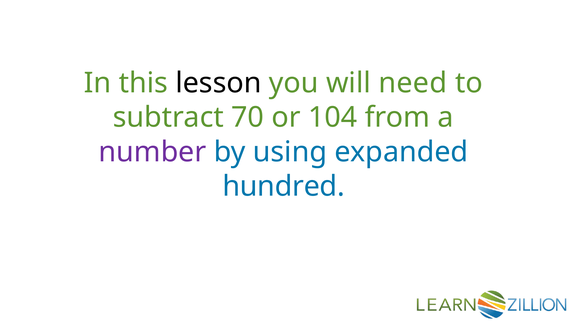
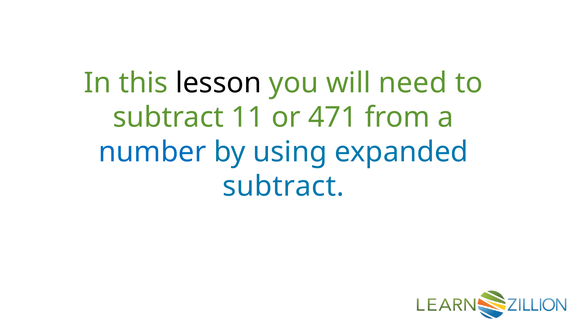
70: 70 -> 11
104: 104 -> 471
number colour: purple -> blue
hundred at (284, 186): hundred -> subtract
